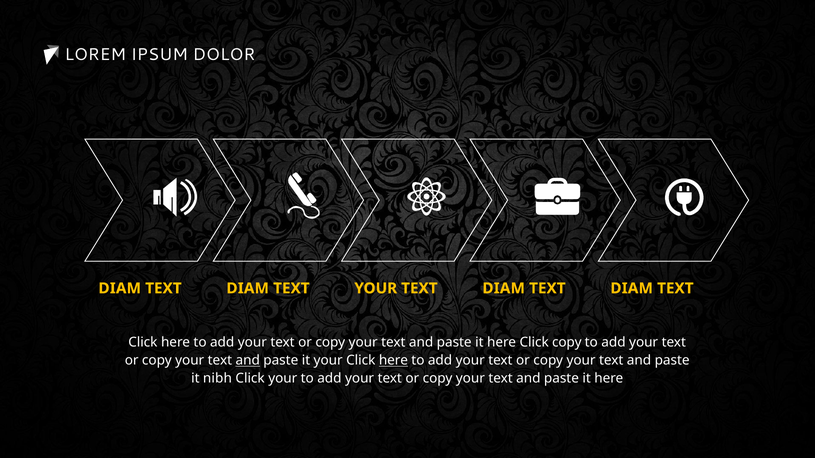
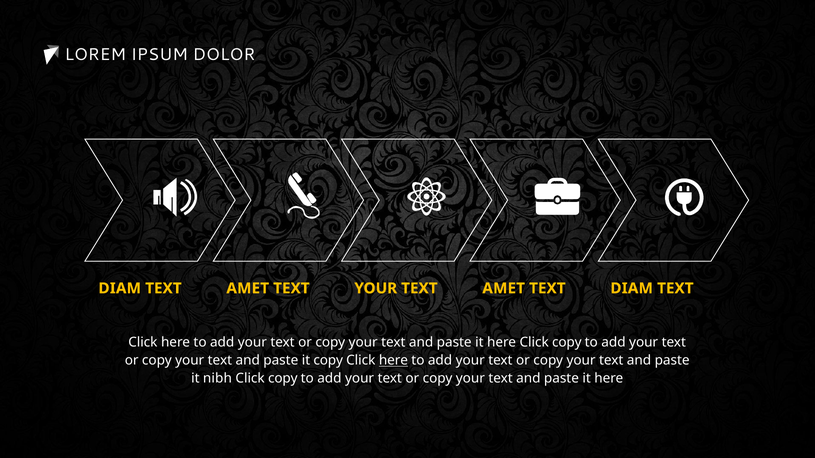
DIAM at (248, 289): DIAM -> AMET
YOUR TEXT DIAM: DIAM -> AMET
and at (248, 361) underline: present -> none
it your: your -> copy
your at (283, 379): your -> copy
